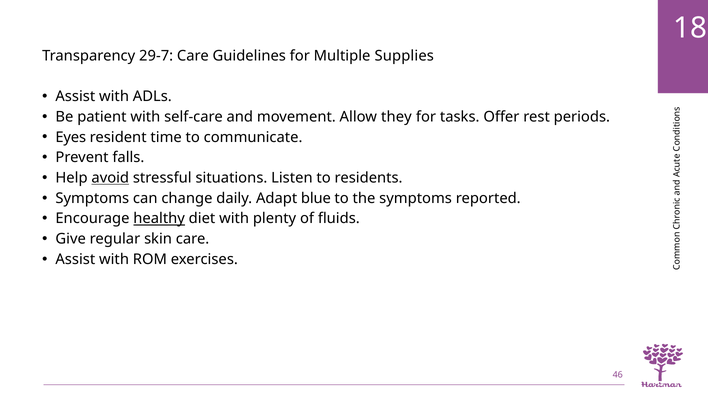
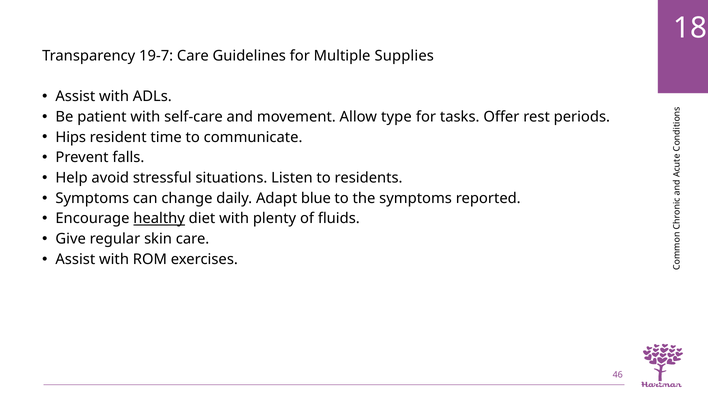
29-7: 29-7 -> 19-7
they: they -> type
Eyes: Eyes -> Hips
avoid underline: present -> none
